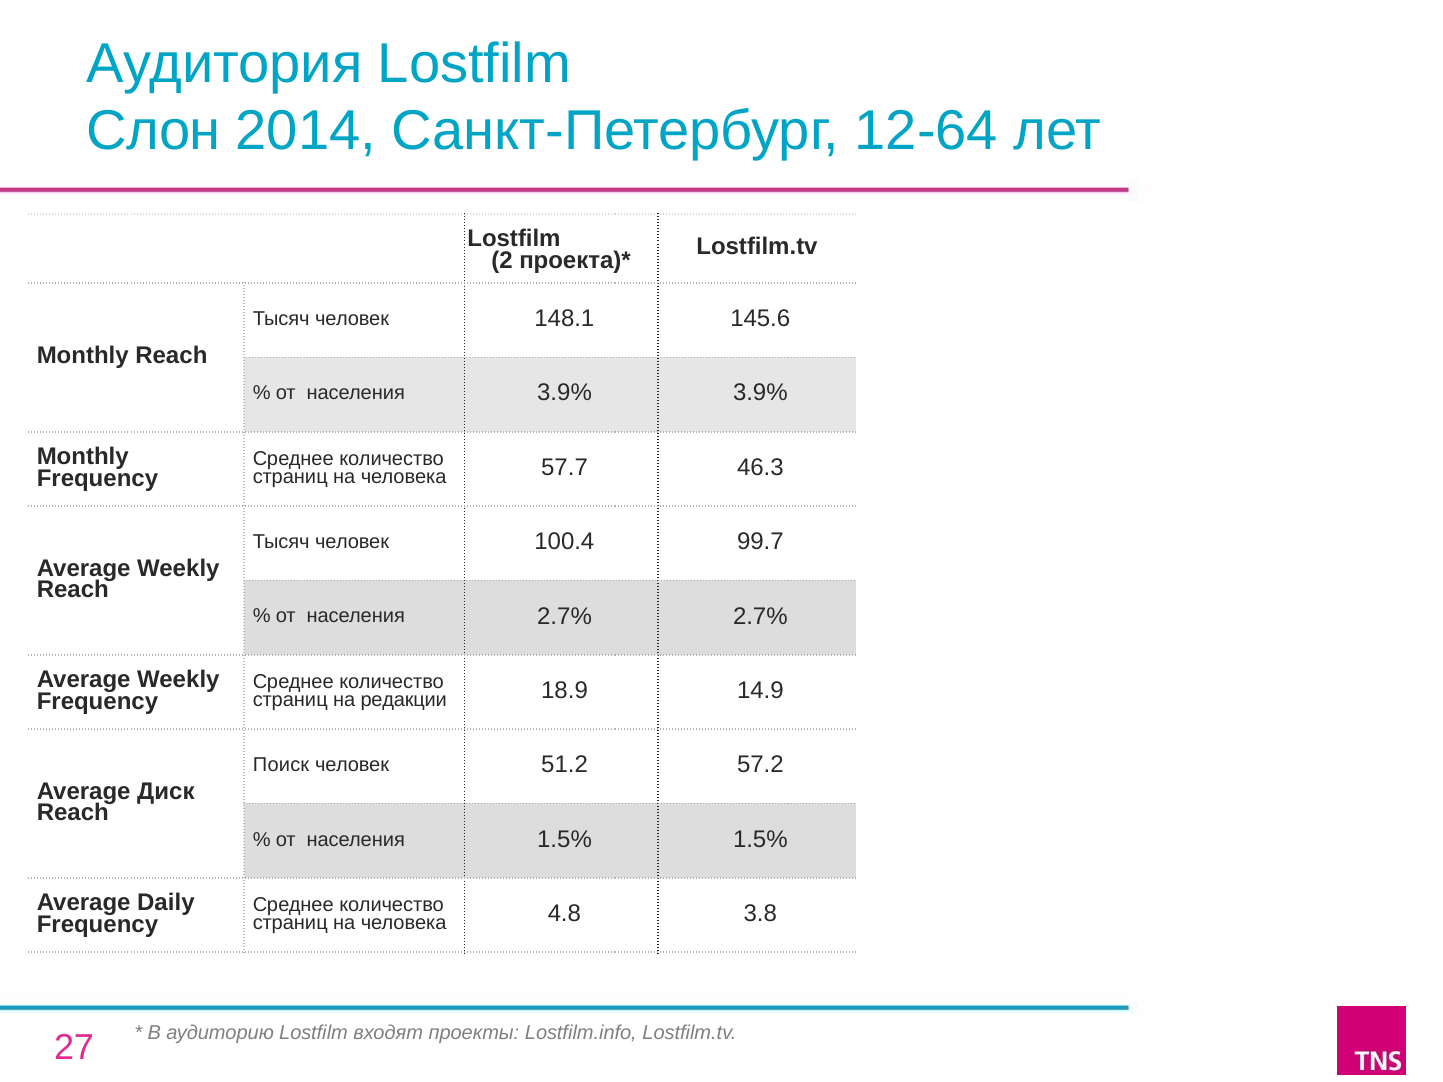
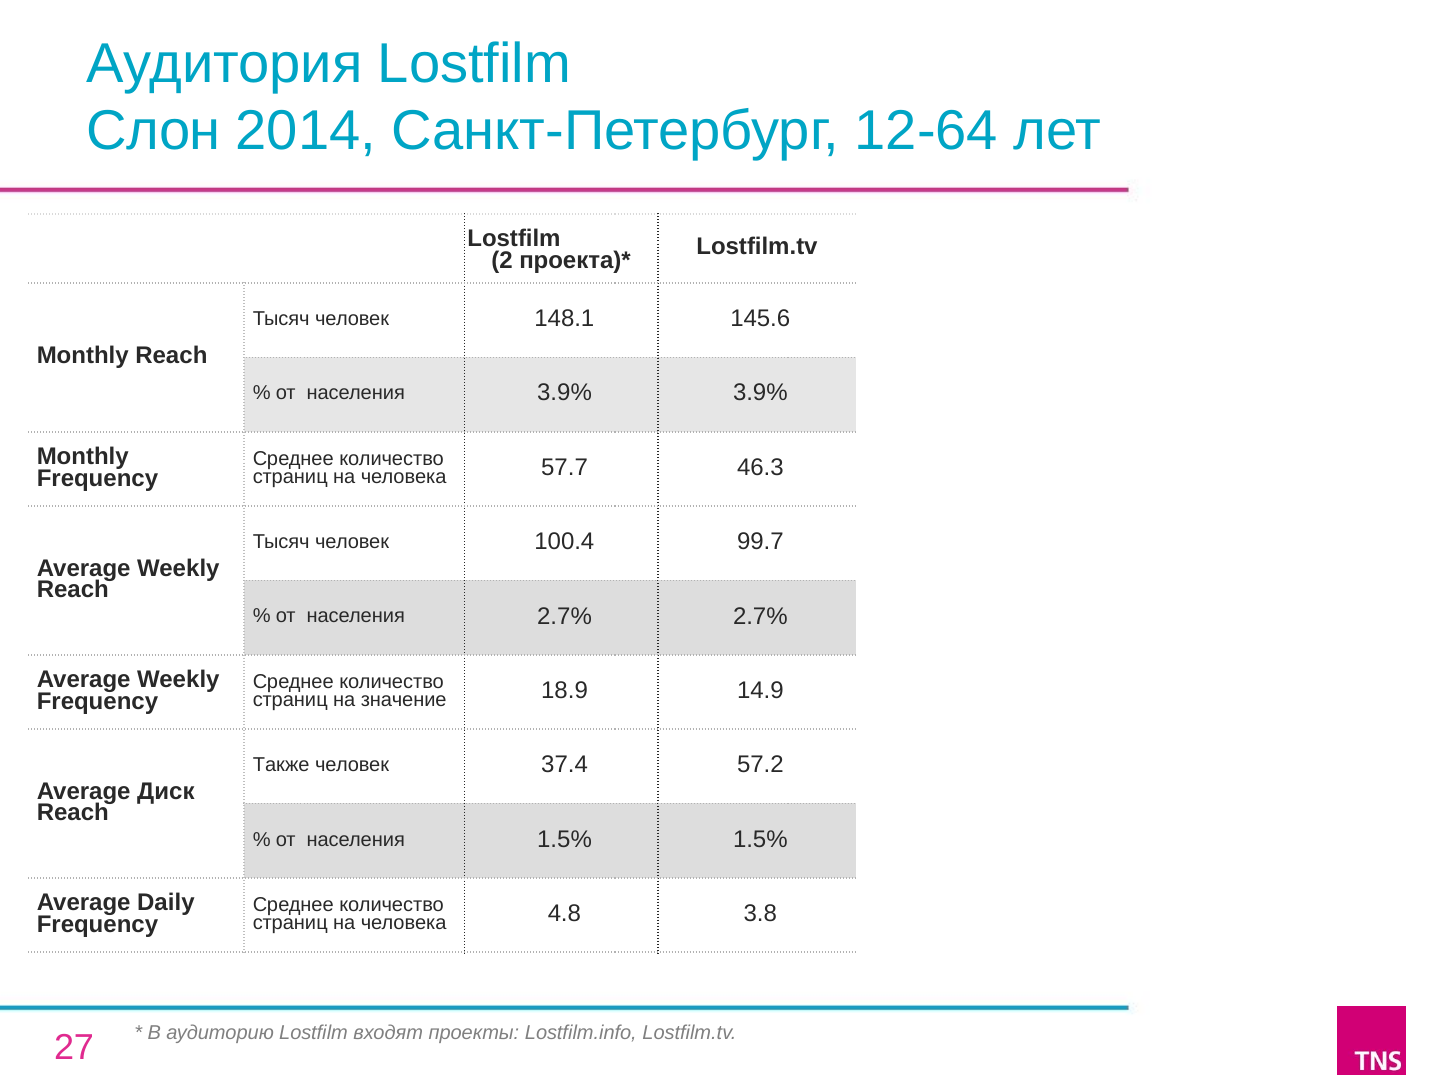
редакции: редакции -> значение
Поиск: Поиск -> Также
51.2: 51.2 -> 37.4
